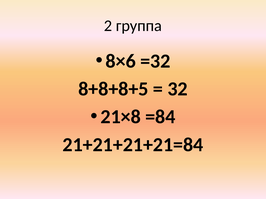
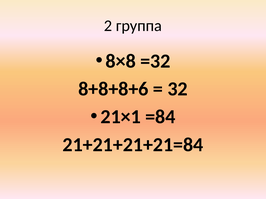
8×6: 8×6 -> 8×8
8+8+8+5: 8+8+8+5 -> 8+8+8+6
21×8: 21×8 -> 21×1
